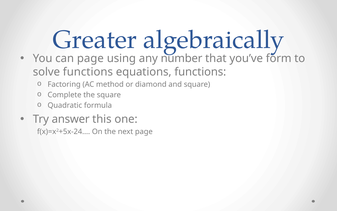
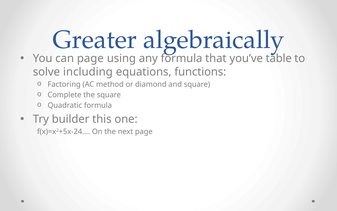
any number: number -> formula
form: form -> table
solve functions: functions -> including
answer: answer -> builder
